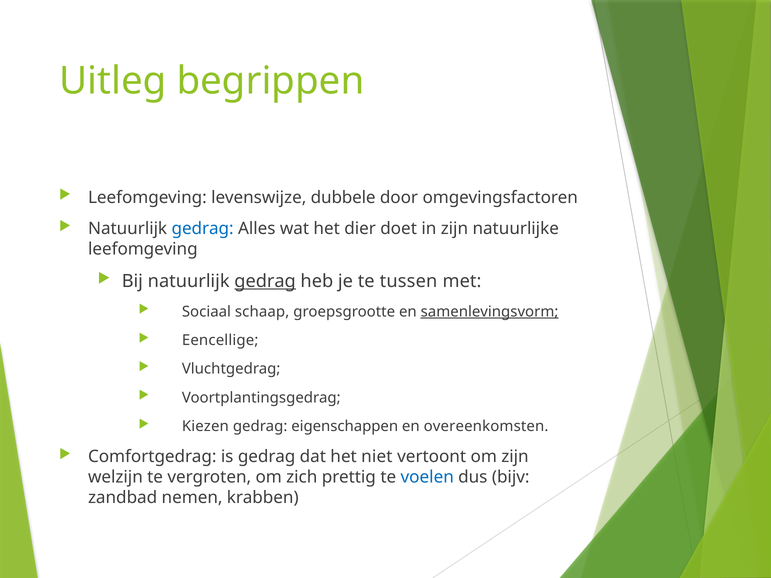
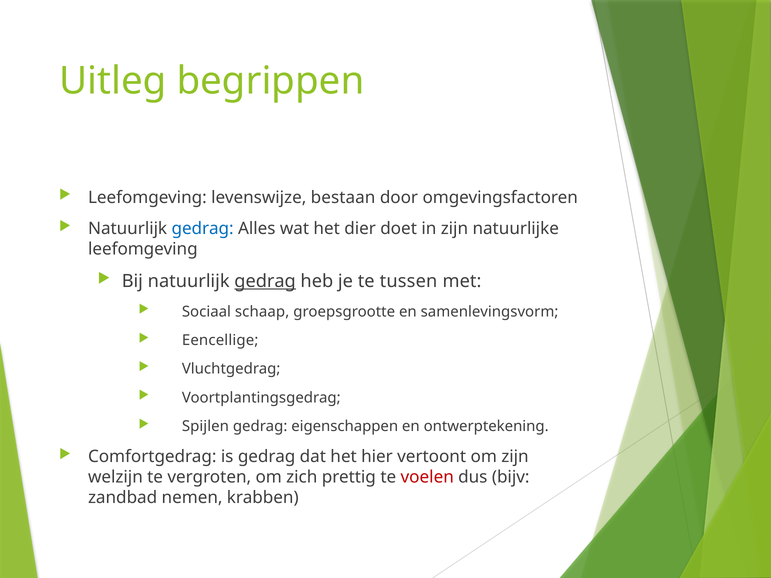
dubbele: dubbele -> bestaan
samenlevingsvorm underline: present -> none
Kiezen: Kiezen -> Spijlen
overeenkomsten: overeenkomsten -> ontwerptekening
niet: niet -> hier
voelen colour: blue -> red
